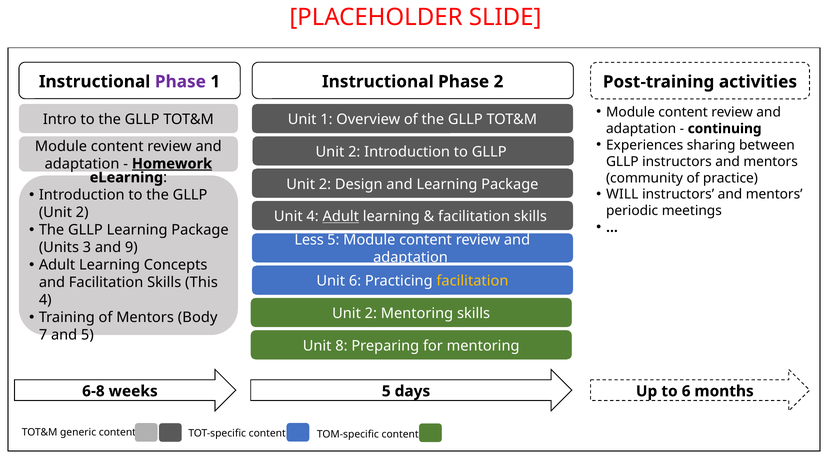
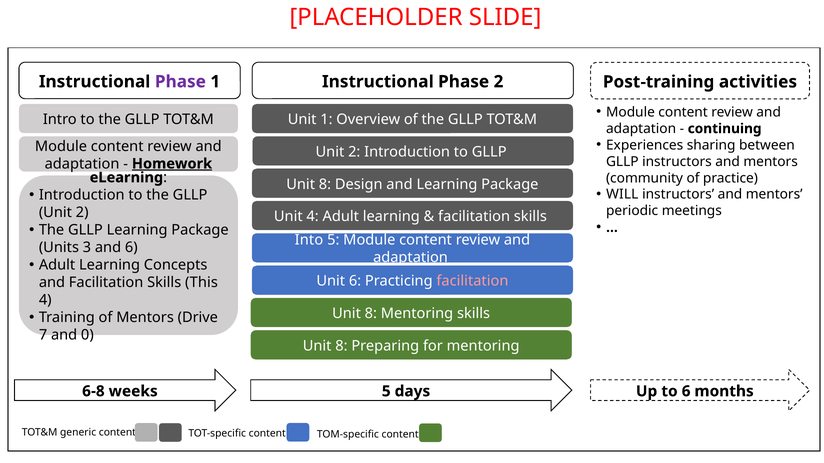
2 at (325, 184): 2 -> 8
Adult at (341, 217) underline: present -> none
Less: Less -> Into
and 9: 9 -> 6
facilitation at (472, 281) colour: yellow -> pink
2 at (371, 314): 2 -> 8
Body: Body -> Drive
and 5: 5 -> 0
